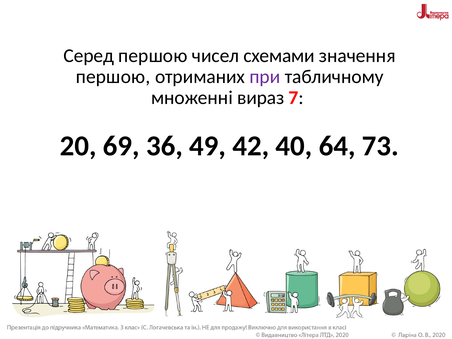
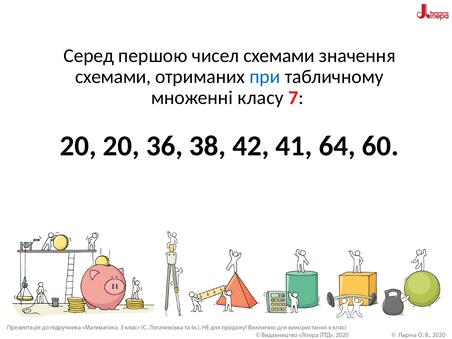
першою at (113, 77): першою -> схемами
при colour: purple -> blue
вираз: вираз -> класу
20 69: 69 -> 20
49: 49 -> 38
40: 40 -> 41
73: 73 -> 60
